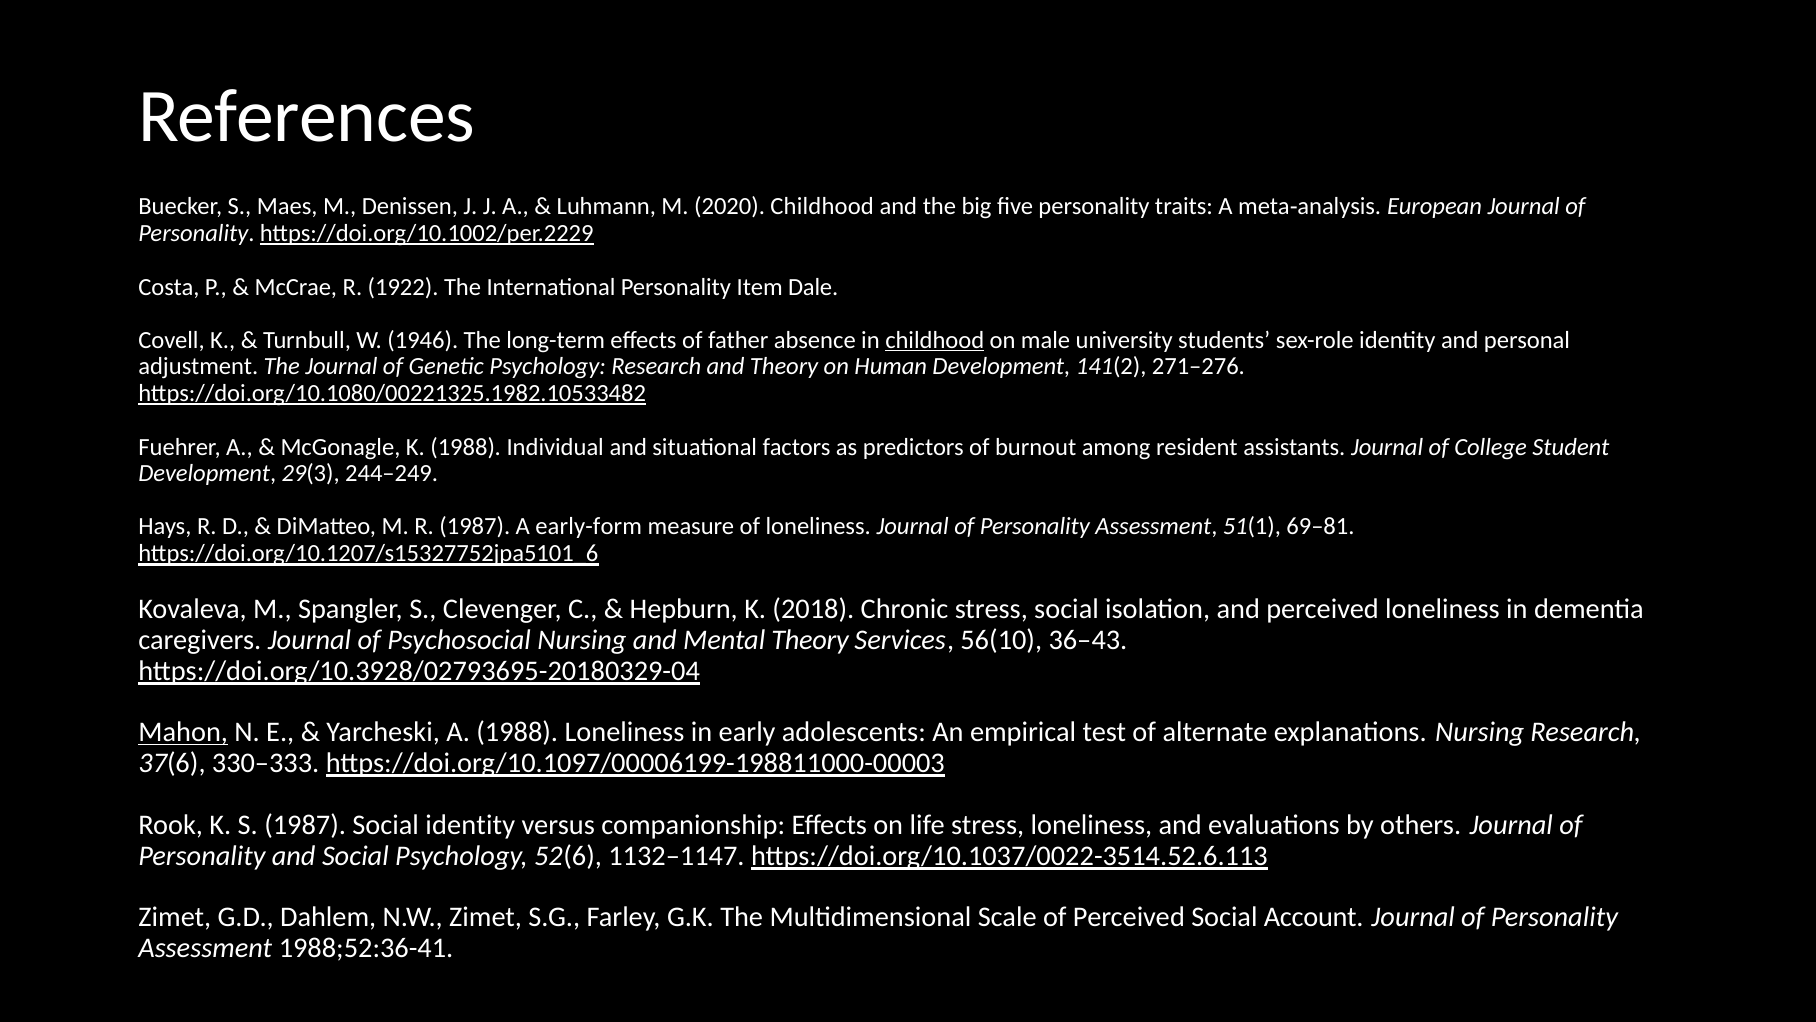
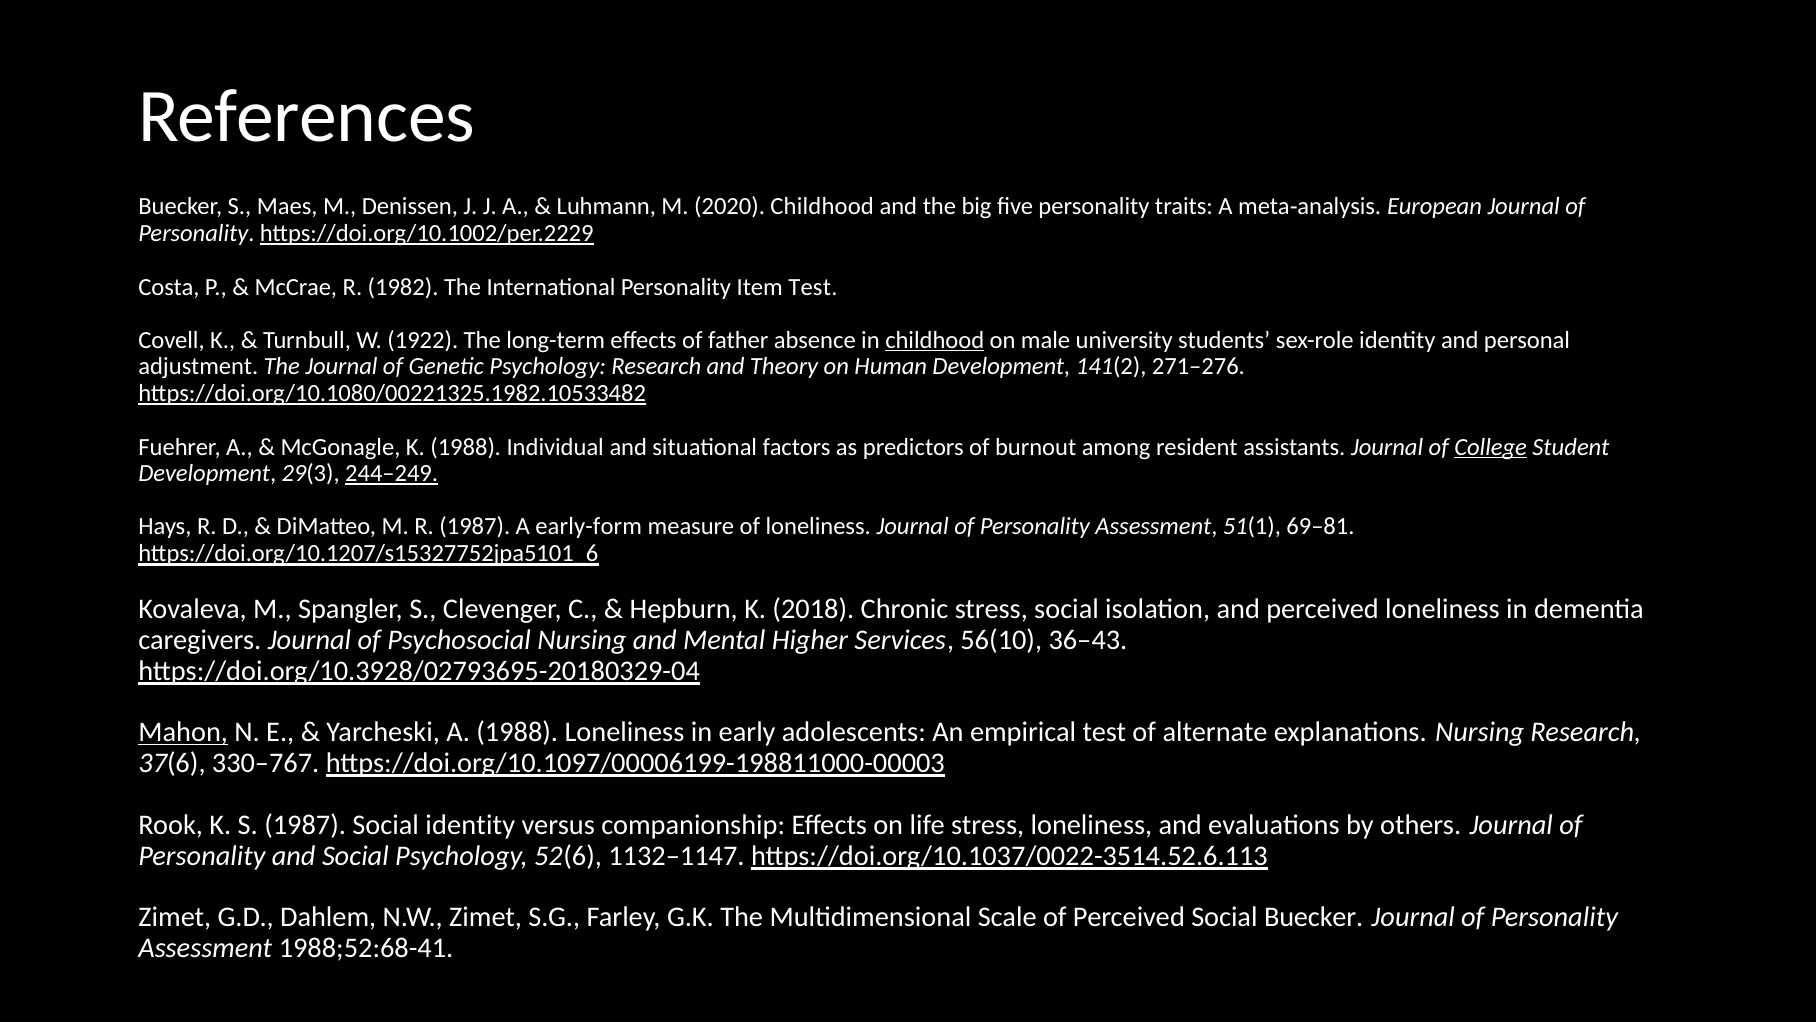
1922: 1922 -> 1982
Item Dale: Dale -> Test
1946: 1946 -> 1922
College underline: none -> present
244–249 underline: none -> present
Mental Theory: Theory -> Higher
330–333: 330–333 -> 330–767
Social Account: Account -> Buecker
1988;52:36-41: 1988;52:36-41 -> 1988;52:68-41
